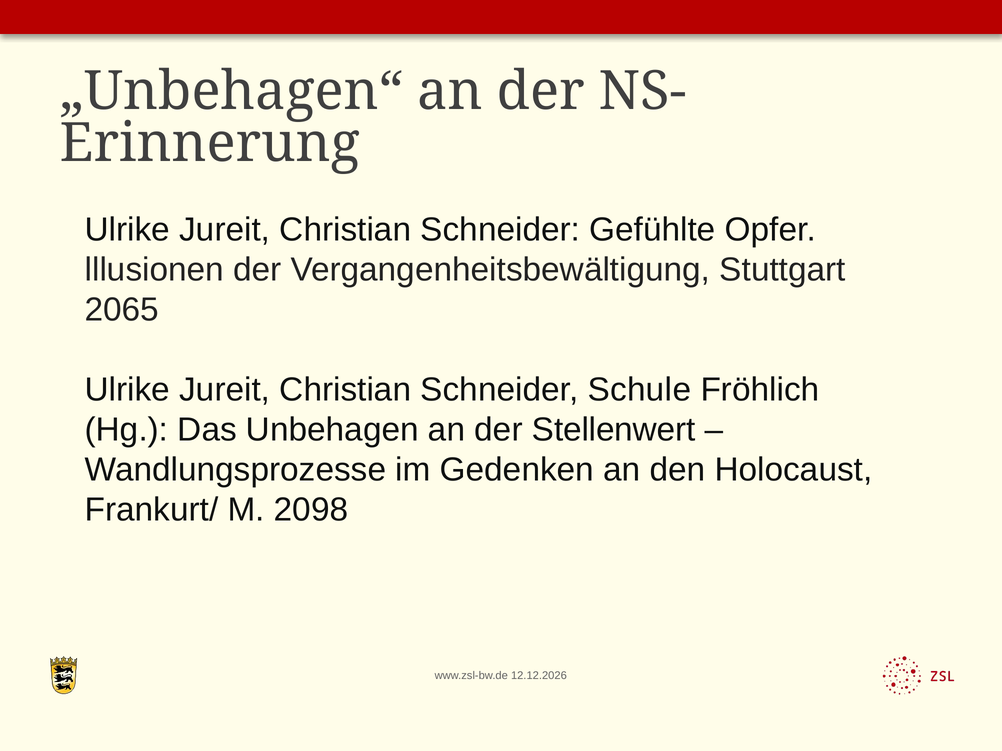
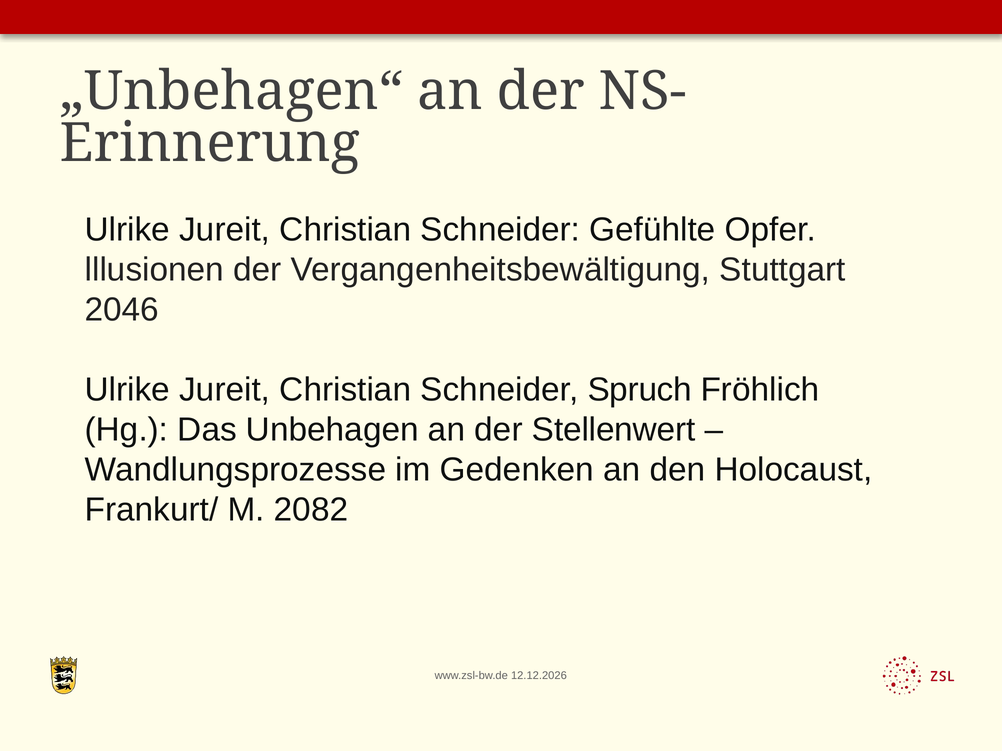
2065: 2065 -> 2046
Schule: Schule -> Spruch
2098: 2098 -> 2082
